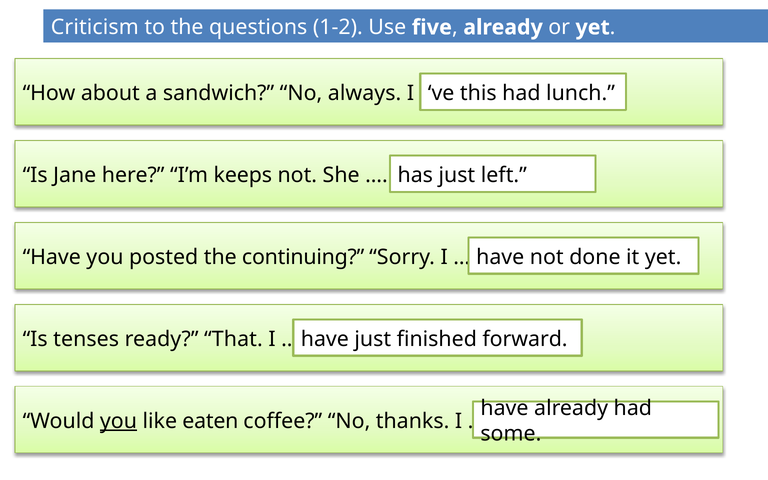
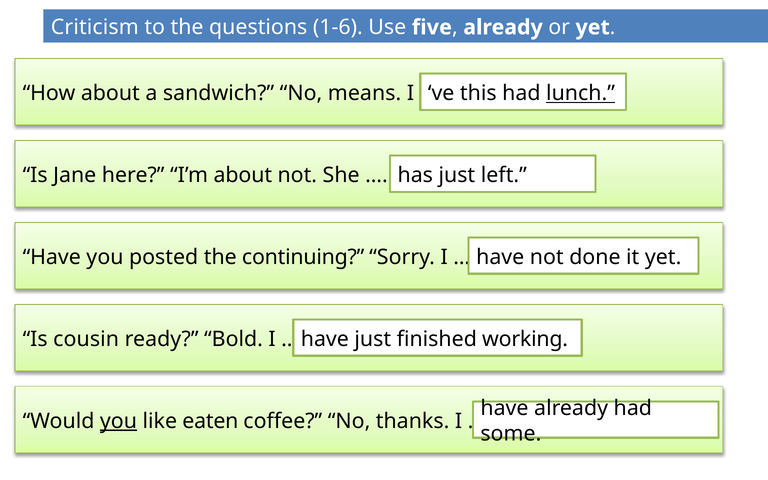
1-2: 1-2 -> 1-6
always: always -> means
lunch underline: none -> present
I’m keeps: keeps -> about
tenses: tenses -> cousin
That: That -> Bold
forward: forward -> working
